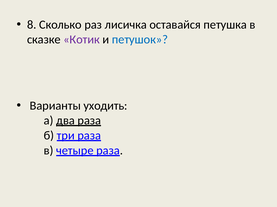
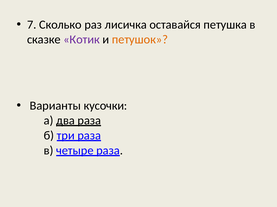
8: 8 -> 7
петушок colour: blue -> orange
уходить: уходить -> кусочки
